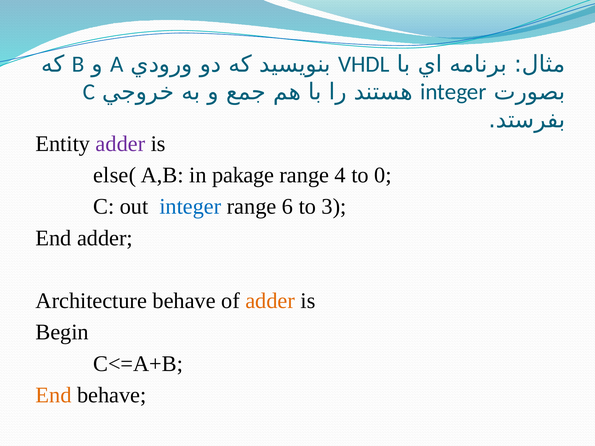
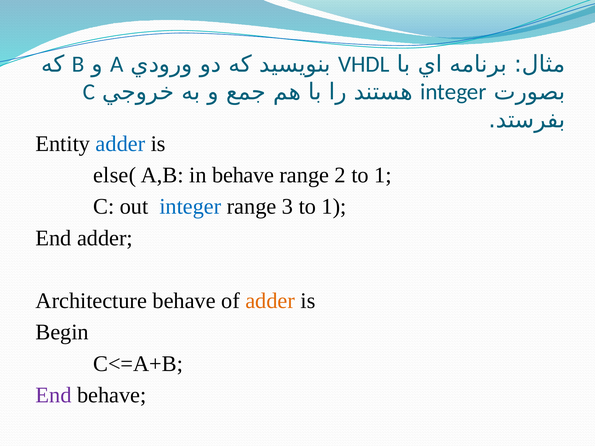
adder at (120, 144) colour: purple -> blue
in pakage: pakage -> behave
4: 4 -> 2
0 at (383, 175): 0 -> 1
6: 6 -> 3
3 at (334, 207): 3 -> 1
End at (54, 395) colour: orange -> purple
